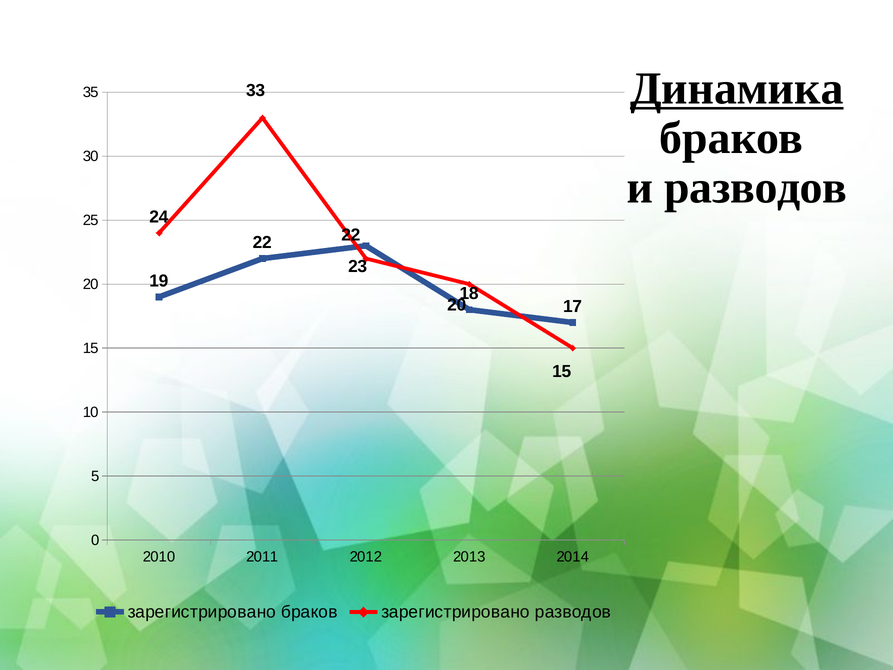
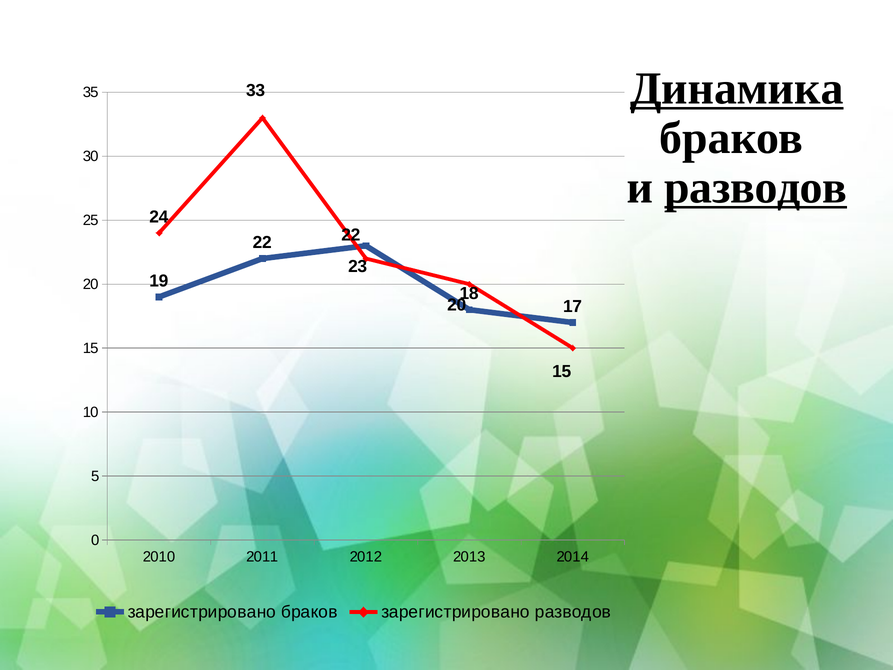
разводов at (756, 188) underline: none -> present
